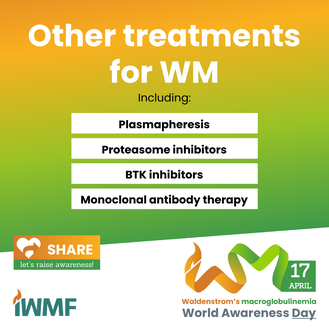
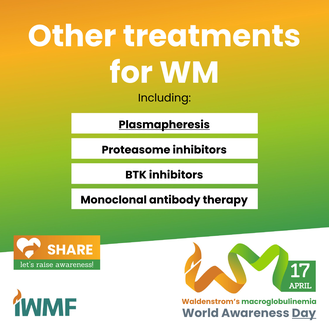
Plasmapheresis underline: none -> present
